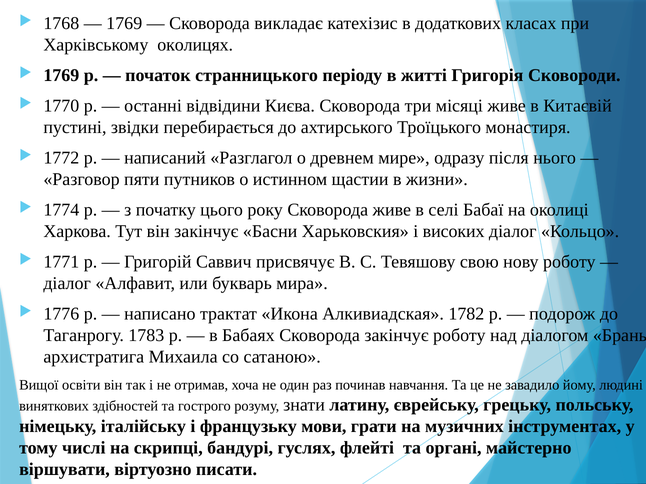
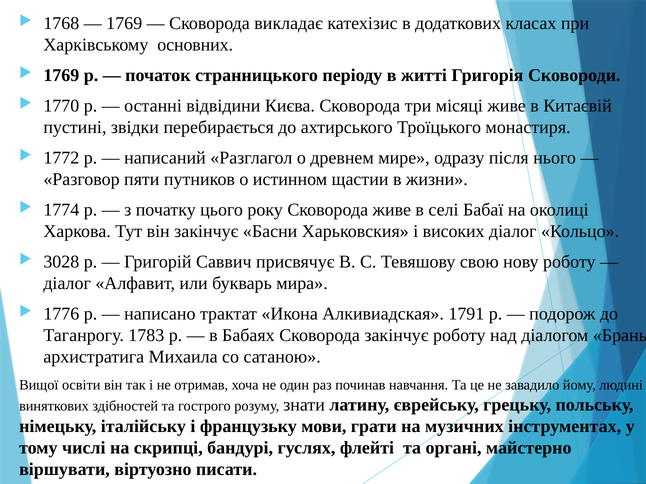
околицях: околицях -> основних
1771: 1771 -> 3028
1782: 1782 -> 1791
